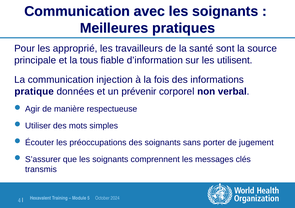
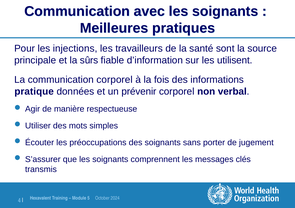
approprié: approprié -> injections
tous: tous -> sûrs
communication injection: injection -> corporel
